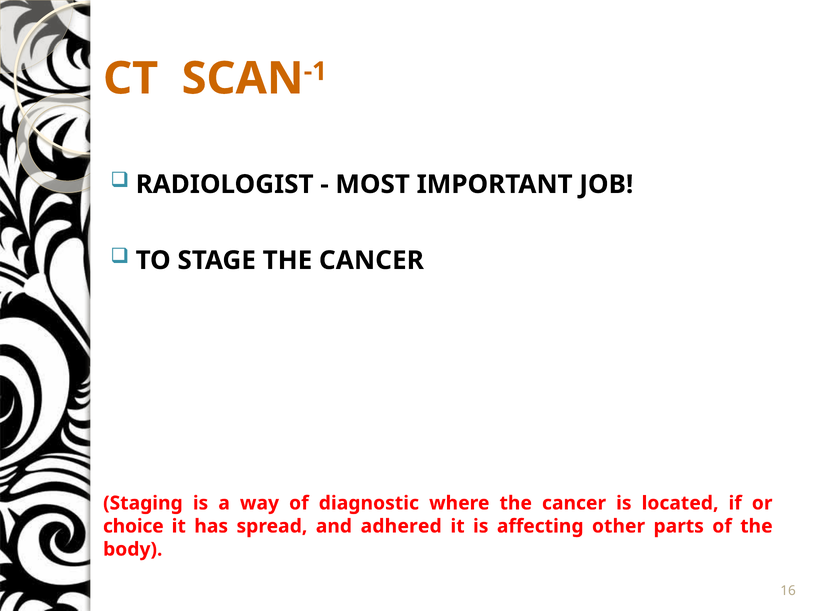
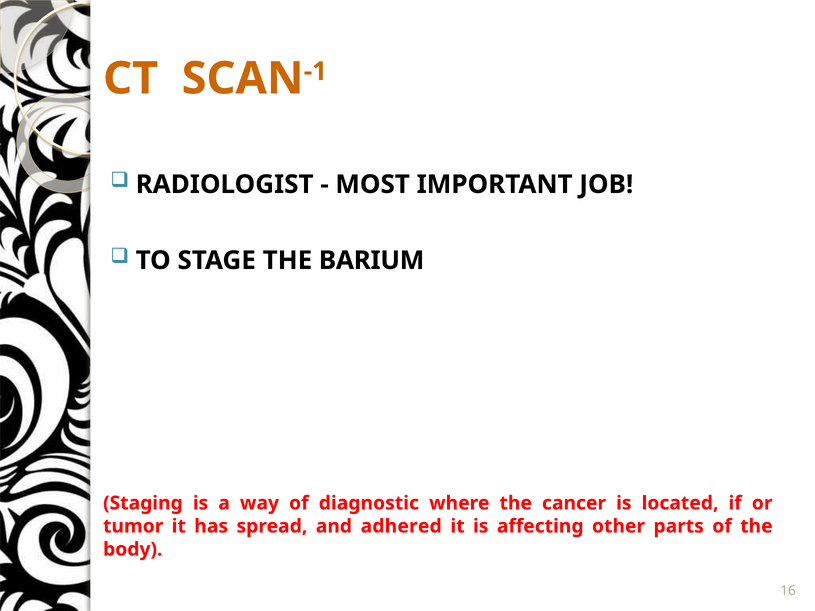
STAGE THE CANCER: CANCER -> BARIUM
choice: choice -> tumor
